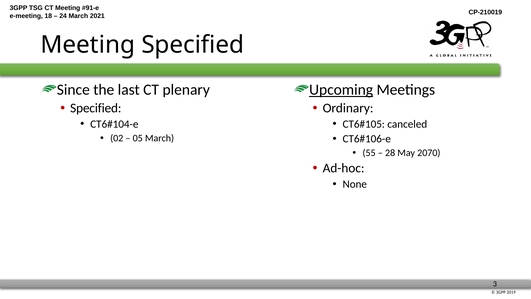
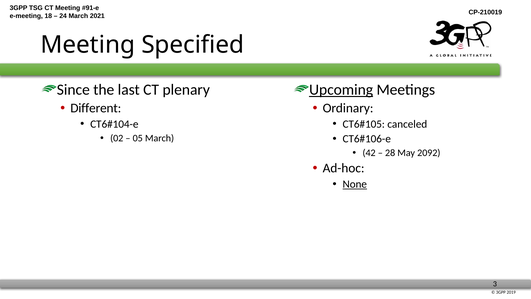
Specified at (96, 108): Specified -> Different
55: 55 -> 42
2070: 2070 -> 2092
None underline: none -> present
